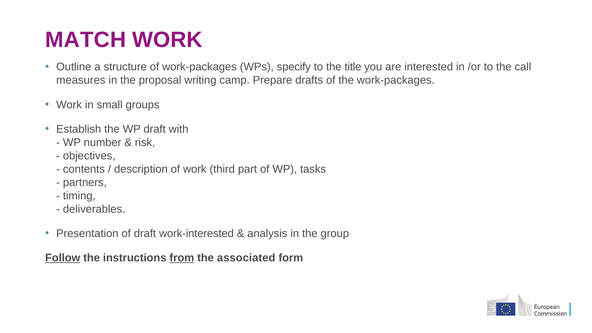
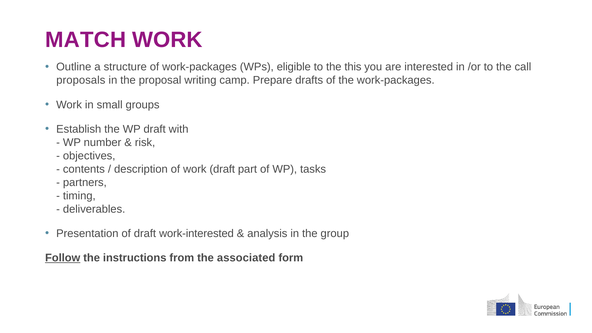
specify: specify -> eligible
title: title -> this
measures: measures -> proposals
work third: third -> draft
from underline: present -> none
